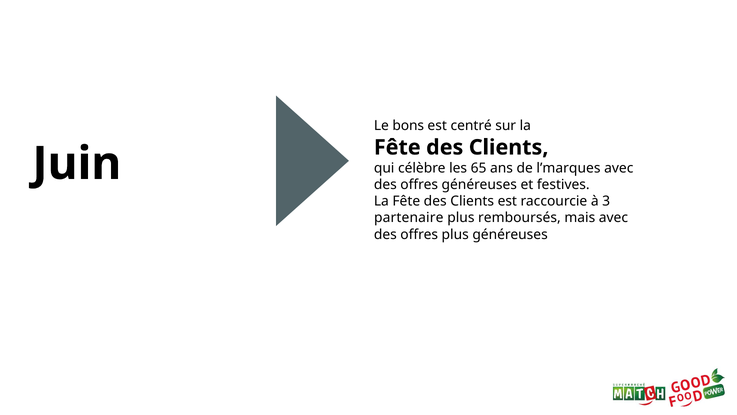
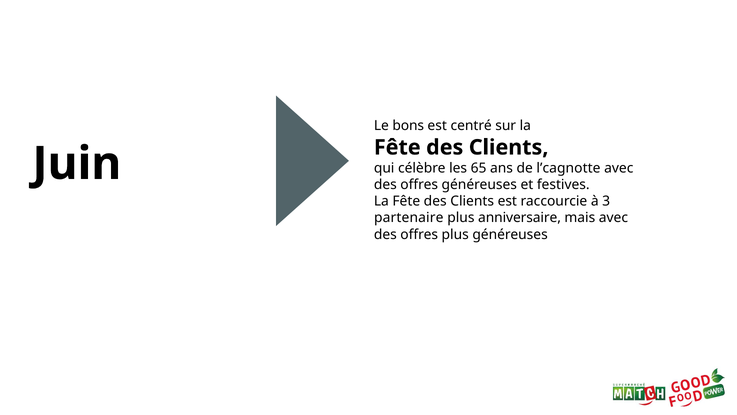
l’marques: l’marques -> l’cagnotte
remboursés: remboursés -> anniversaire
